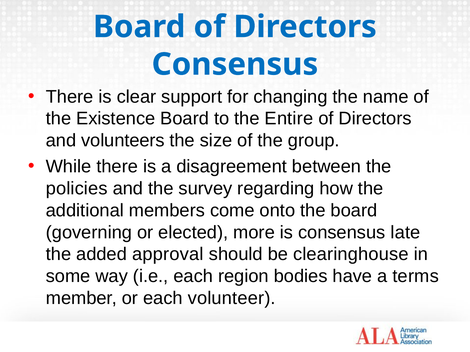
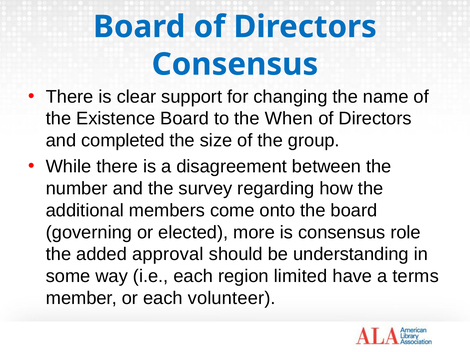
Entire: Entire -> When
volunteers: volunteers -> completed
policies: policies -> number
late: late -> role
clearinghouse: clearinghouse -> understanding
bodies: bodies -> limited
